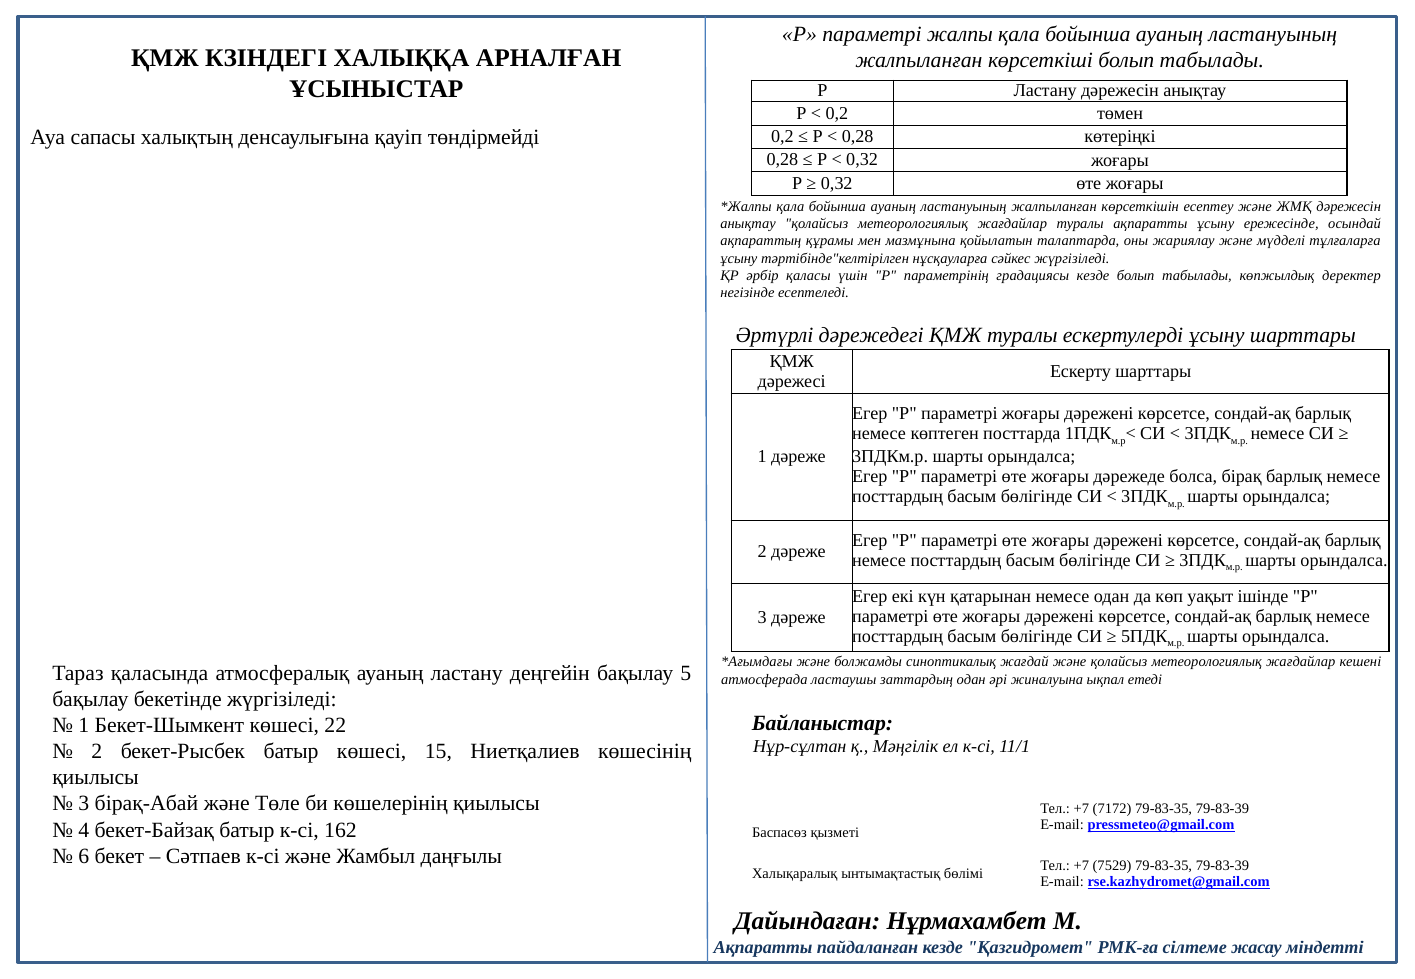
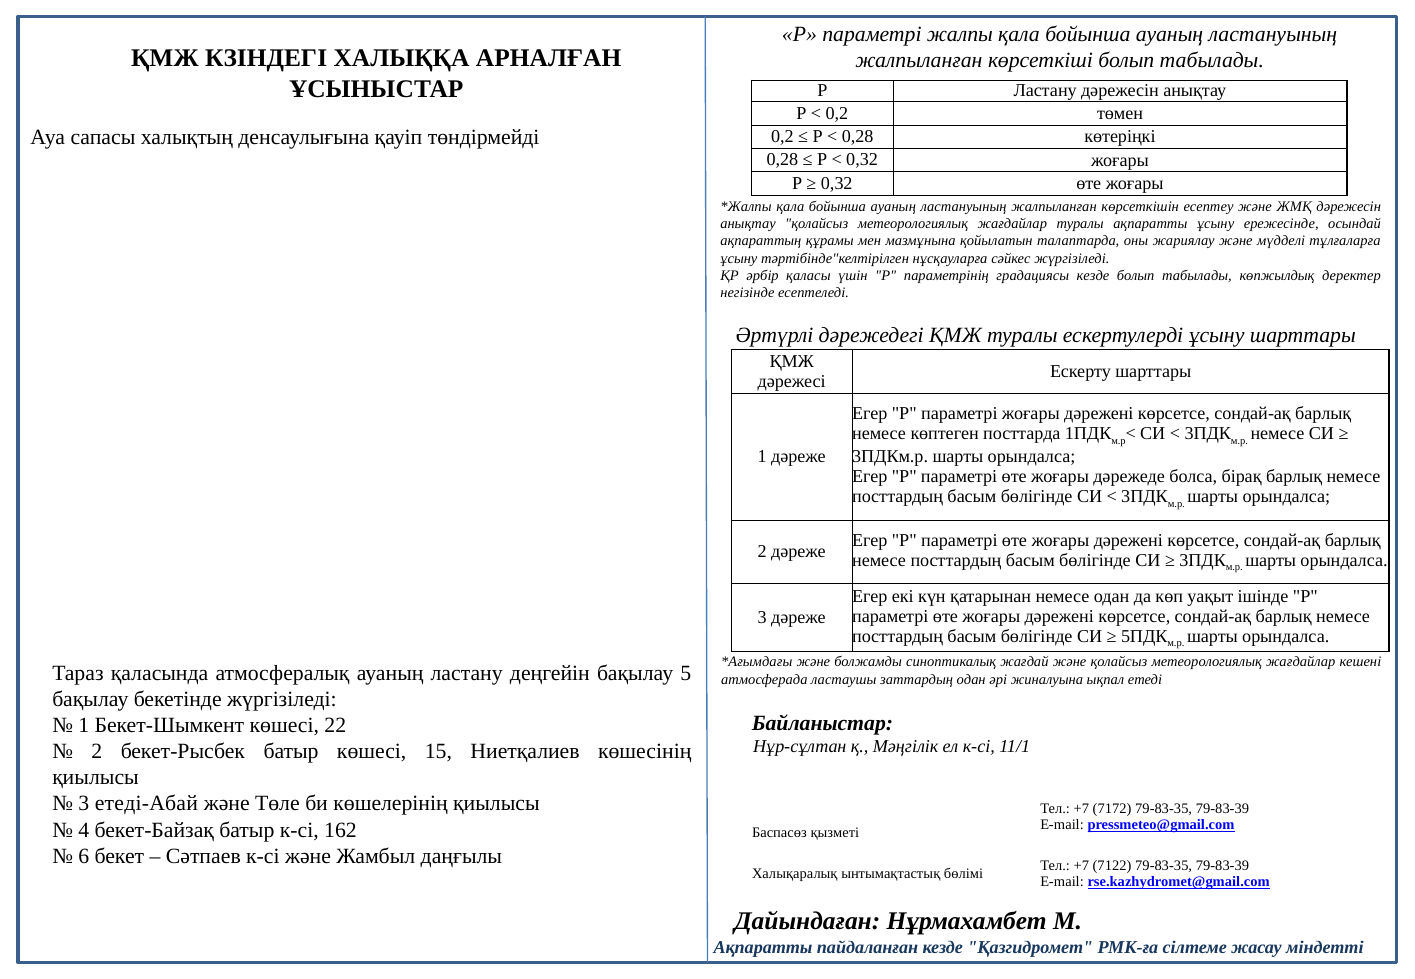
бірақ-Абай: бірақ-Абай -> етеді-Абай
7529: 7529 -> 7122
